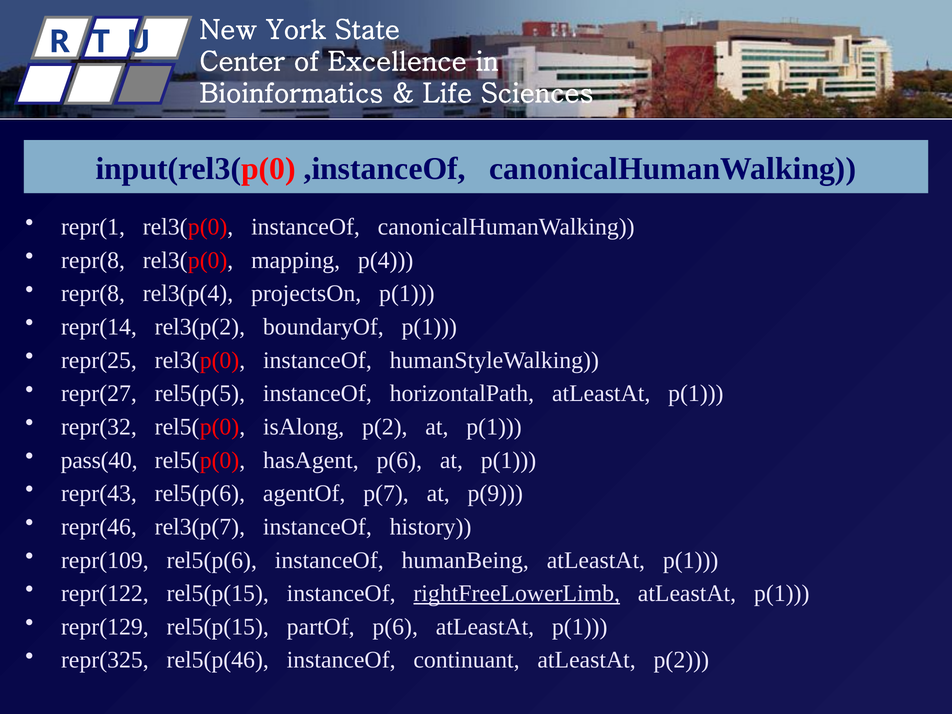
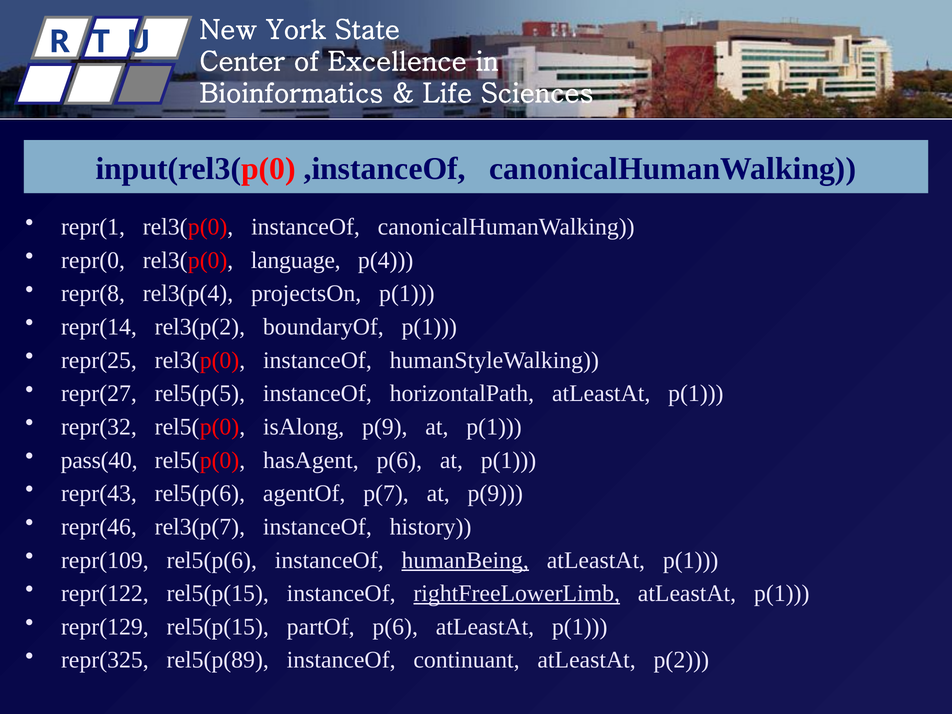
repr(8 at (93, 260): repr(8 -> repr(0
mapping: mapping -> language
isAlong p(2: p(2 -> p(9
humanBeing underline: none -> present
rel5(p(46: rel5(p(46 -> rel5(p(89
